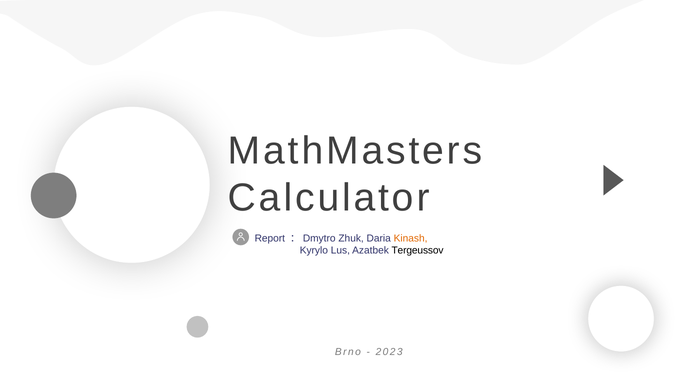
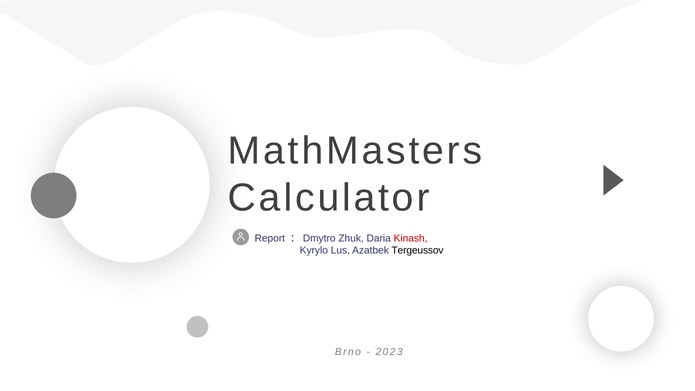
Kinash colour: orange -> red
